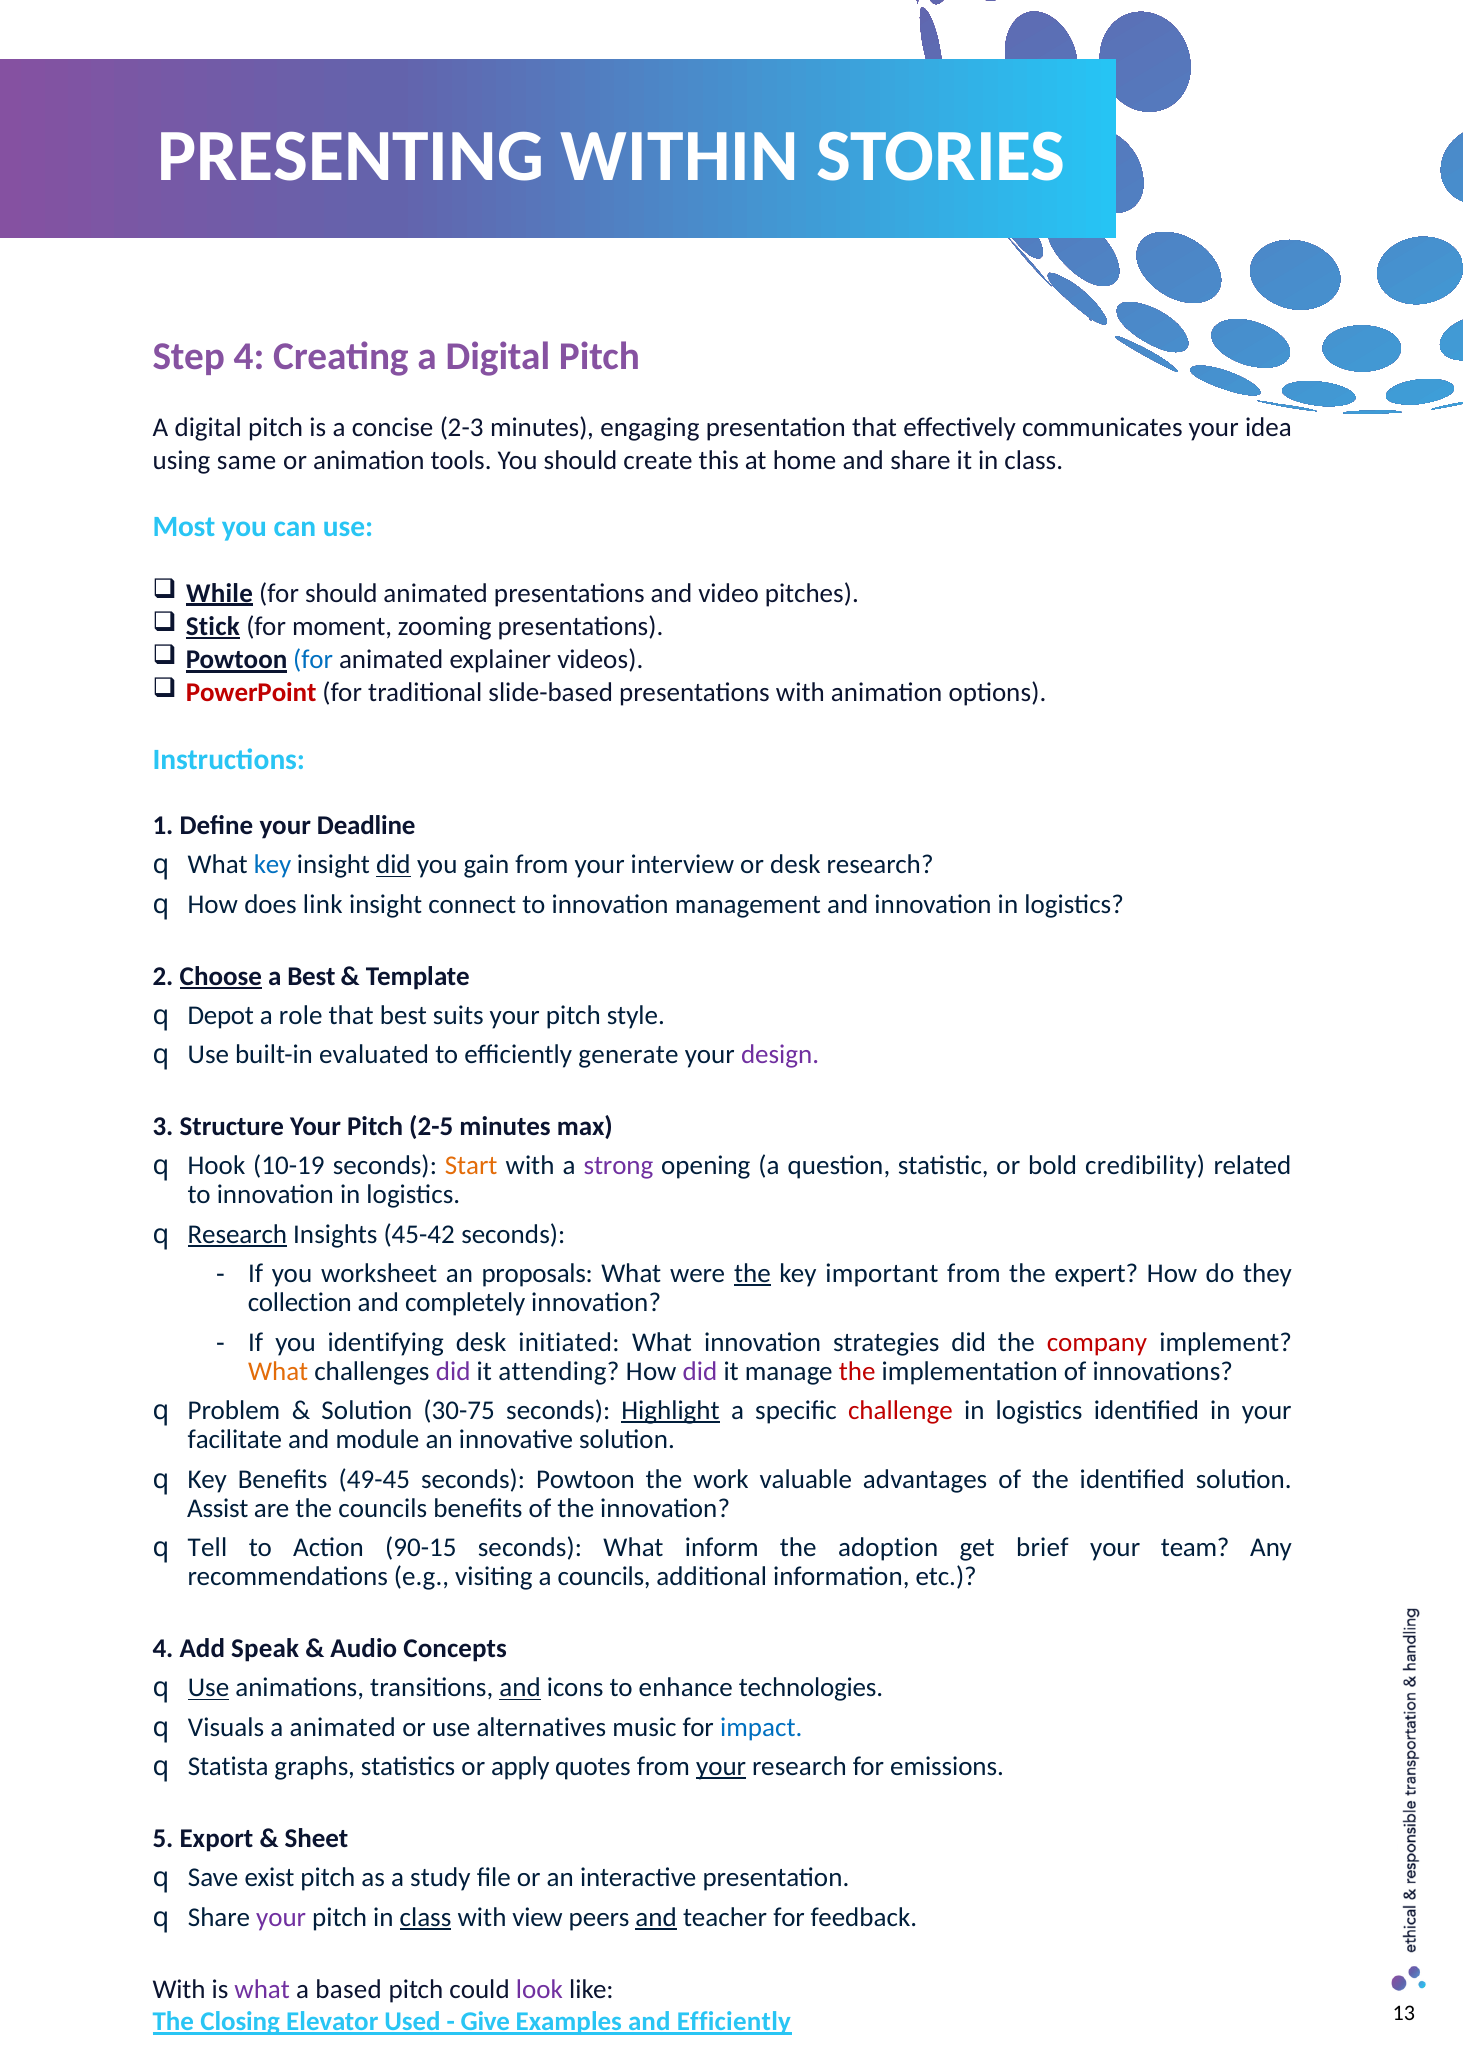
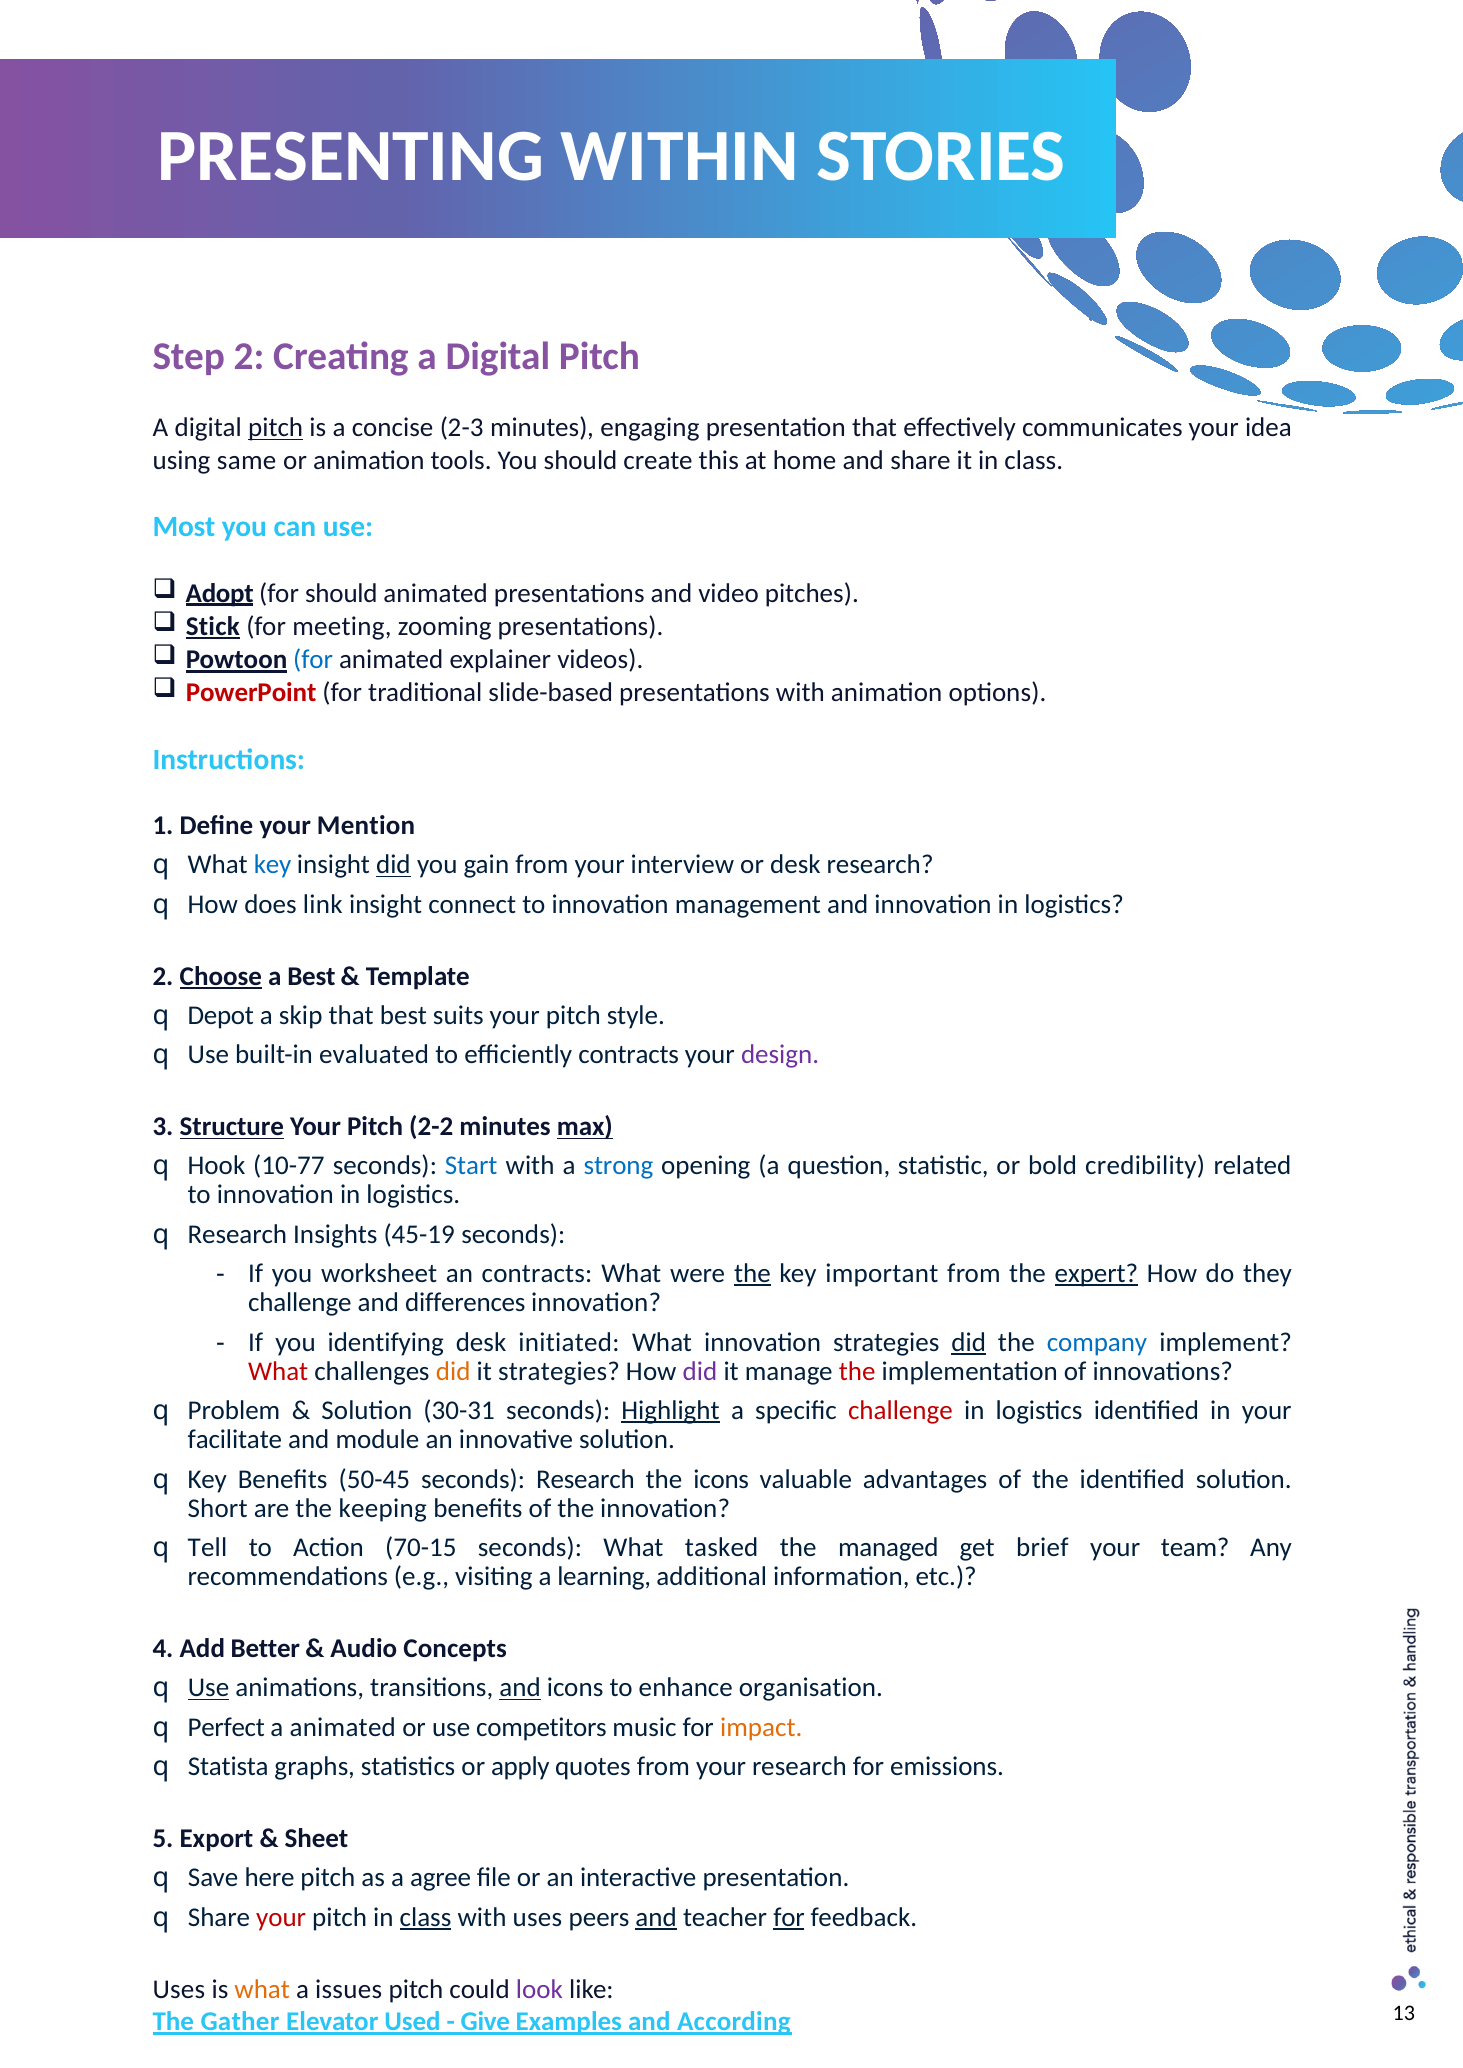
Step 4: 4 -> 2
pitch at (276, 428) underline: none -> present
While: While -> Adopt
moment: moment -> meeting
Deadline: Deadline -> Mention
role: role -> skip
efficiently generate: generate -> contracts
Structure underline: none -> present
2-5: 2-5 -> 2-2
max underline: none -> present
10-19: 10-19 -> 10-77
Start colour: orange -> blue
strong colour: purple -> blue
Research at (237, 1235) underline: present -> none
45-42: 45-42 -> 45-19
an proposals: proposals -> contracts
expert underline: none -> present
collection at (300, 1303): collection -> challenge
completely: completely -> differences
did at (969, 1343) underline: none -> present
company colour: red -> blue
What at (278, 1372) colour: orange -> red
did at (453, 1372) colour: purple -> orange
it attending: attending -> strategies
30-75: 30-75 -> 30-31
49-45: 49-45 -> 50-45
seconds Powtoon: Powtoon -> Research
the work: work -> icons
Assist: Assist -> Short
the councils: councils -> keeping
90-15: 90-15 -> 70-15
inform: inform -> tasked
adoption: adoption -> managed
a councils: councils -> learning
Speak: Speak -> Better
technologies: technologies -> organisation
Visuals: Visuals -> Perfect
alternatives: alternatives -> competitors
impact colour: blue -> orange
your at (721, 1768) underline: present -> none
exist: exist -> here
study: study -> agree
your at (281, 1918) colour: purple -> red
with view: view -> uses
for at (789, 1918) underline: none -> present
With at (179, 1990): With -> Uses
what at (262, 1990) colour: purple -> orange
based: based -> issues
Closing: Closing -> Gather
and Efficiently: Efficiently -> According
